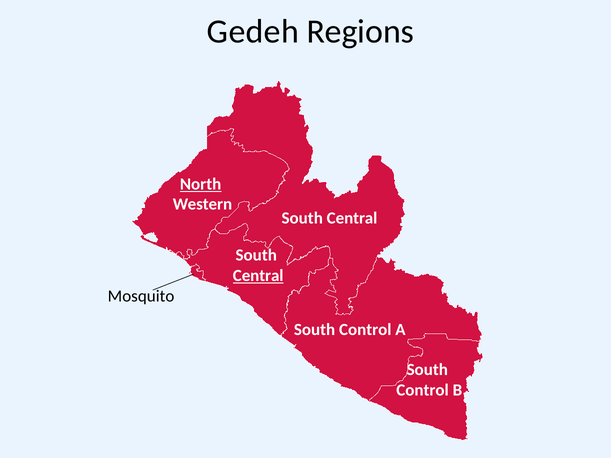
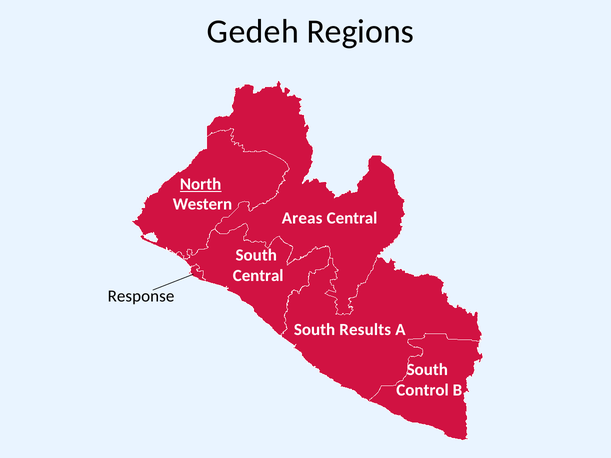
South at (302, 218): South -> Areas
Central at (258, 276) underline: present -> none
Mosquito: Mosquito -> Response
Control at (365, 330): Control -> Results
